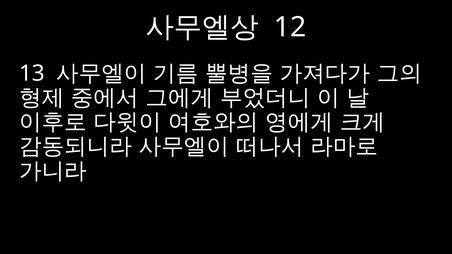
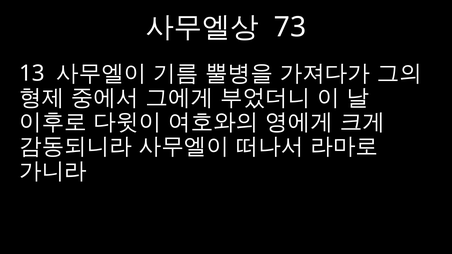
12: 12 -> 73
